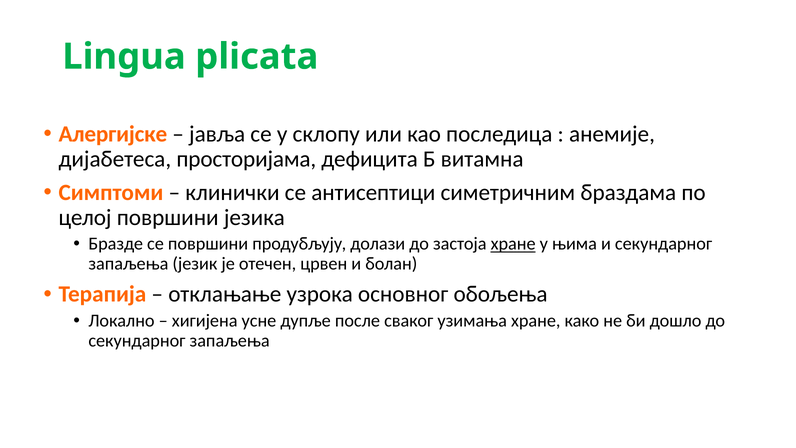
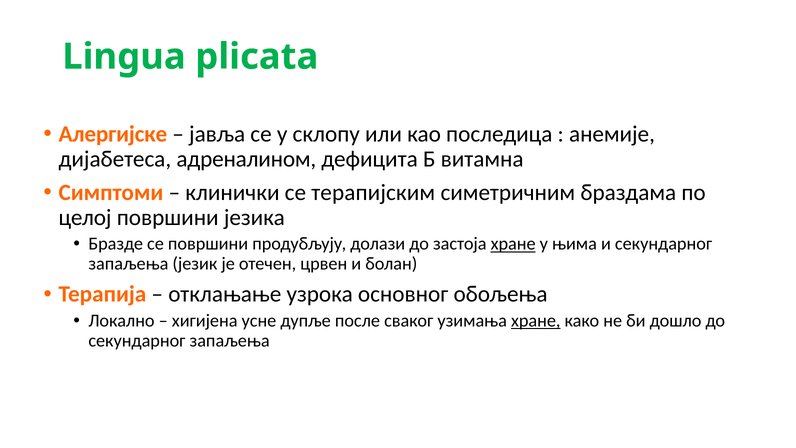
просторијама: просторијама -> адреналином
антисептици: антисептици -> терапијским
хране at (536, 321) underline: none -> present
